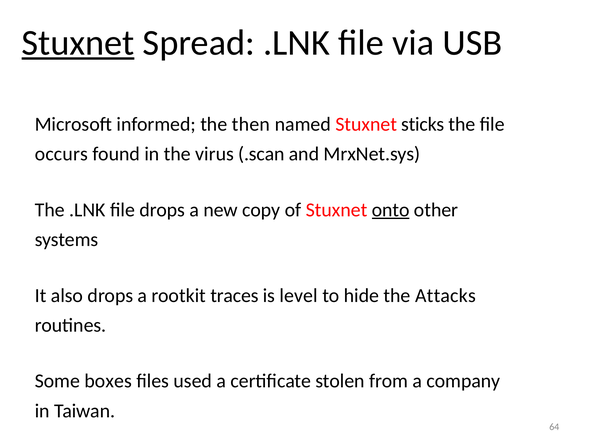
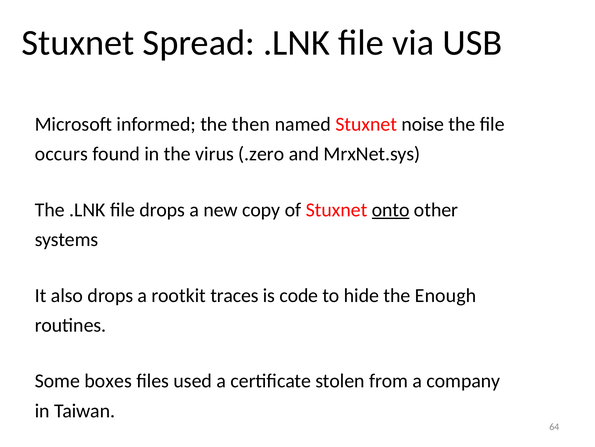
Stuxnet at (78, 43) underline: present -> none
sticks: sticks -> noise
.scan: .scan -> .zero
level: level -> code
Attacks: Attacks -> Enough
